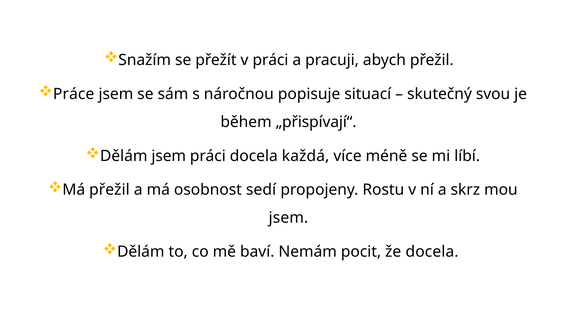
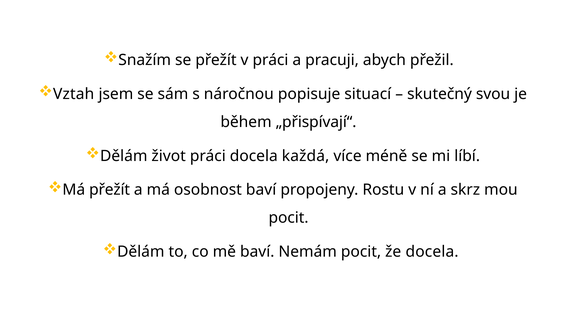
Práce: Práce -> Vztah
Dělám jsem: jsem -> život
Má přežil: přežil -> přežít
osobnost sedí: sedí -> baví
jsem at (288, 218): jsem -> pocit
